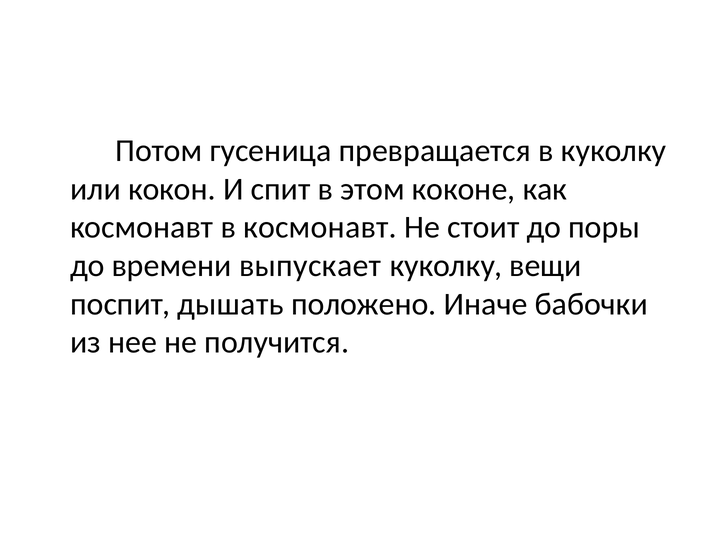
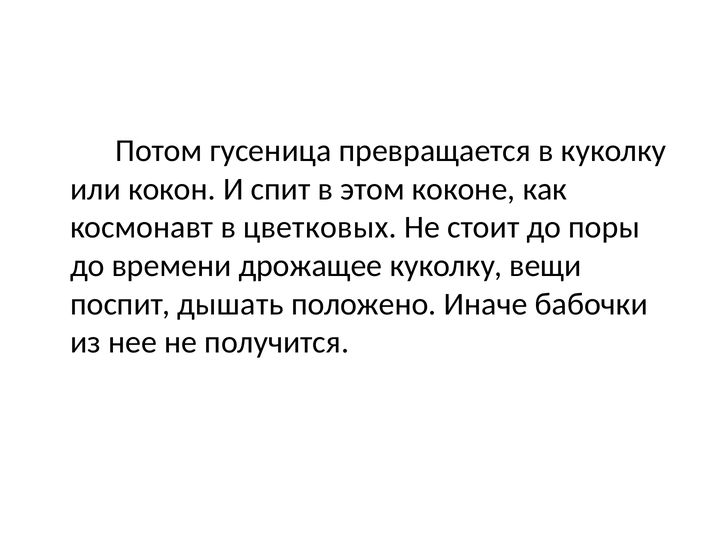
в космонавт: космонавт -> цветковых
выпускает: выпускает -> дрожащее
